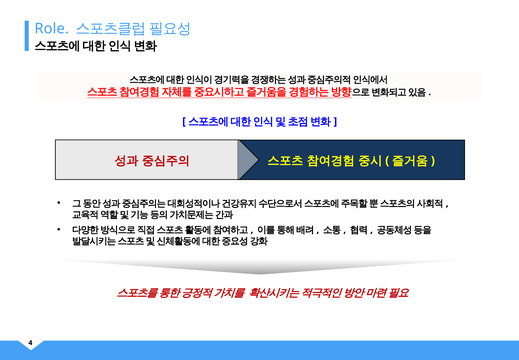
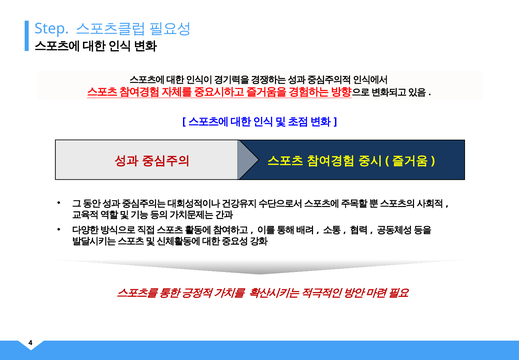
Role: Role -> Step
